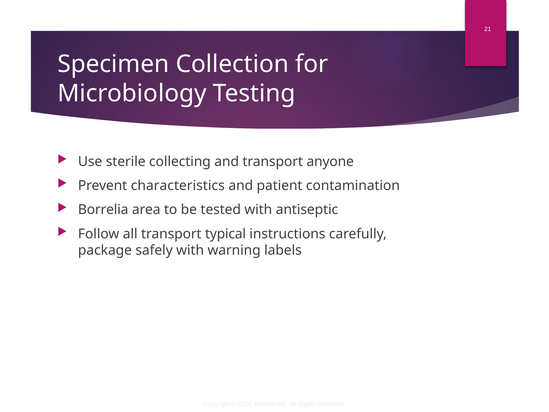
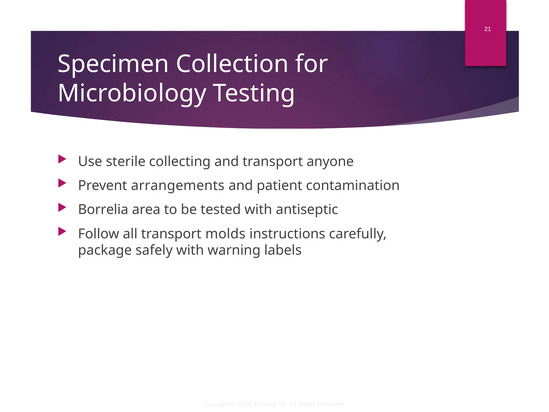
characteristics: characteristics -> arrangements
typical: typical -> molds
